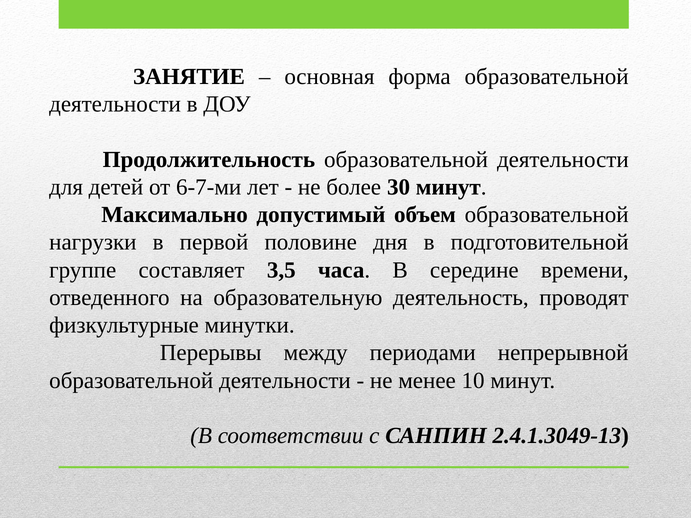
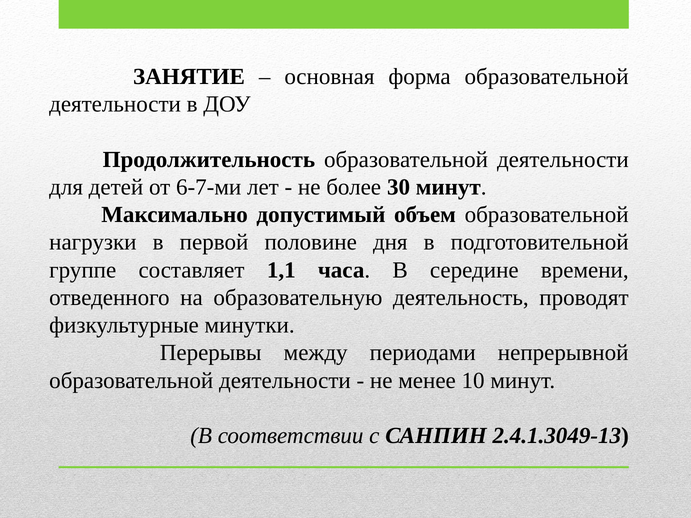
3,5: 3,5 -> 1,1
